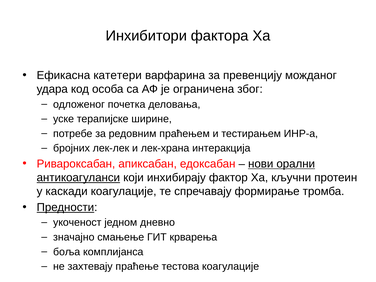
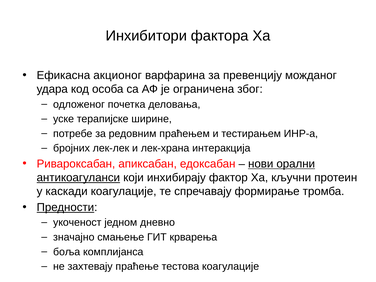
катетери: катетери -> акционог
